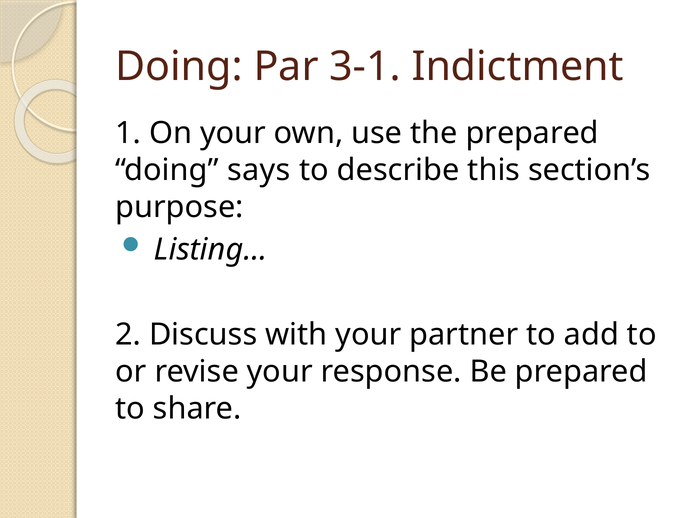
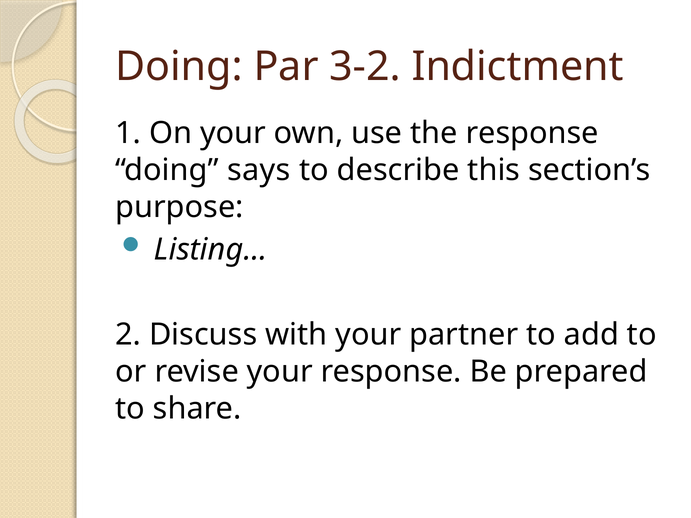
3-1: 3-1 -> 3-2
the prepared: prepared -> response
